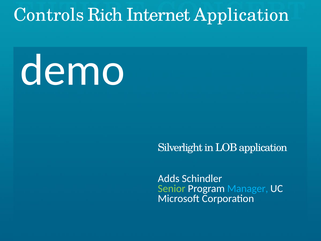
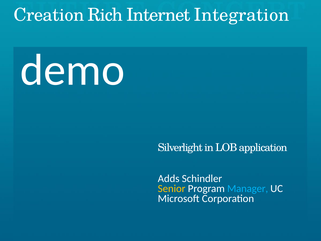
Controls: Controls -> Creation
Internet Application: Application -> Integration
Senior colour: light green -> yellow
